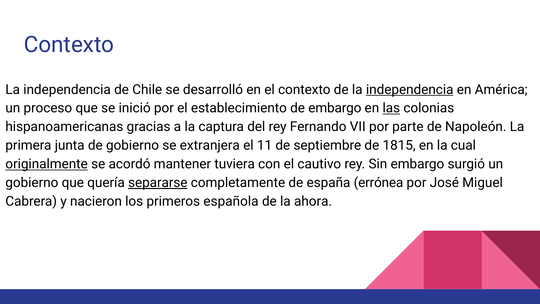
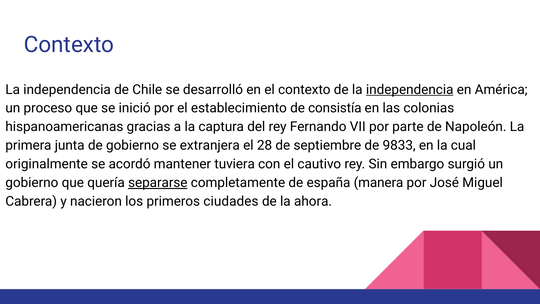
de embargo: embargo -> consistía
las underline: present -> none
11: 11 -> 28
1815: 1815 -> 9833
originalmente underline: present -> none
errónea: errónea -> manera
española: española -> ciudades
